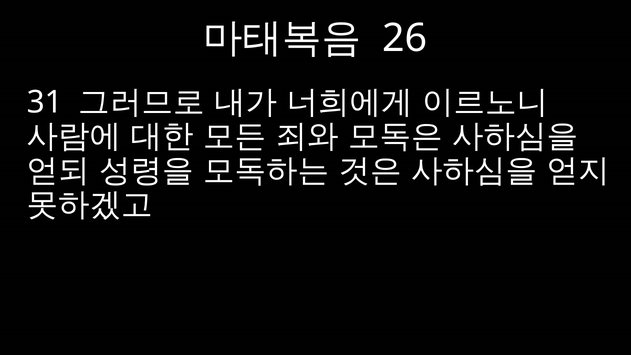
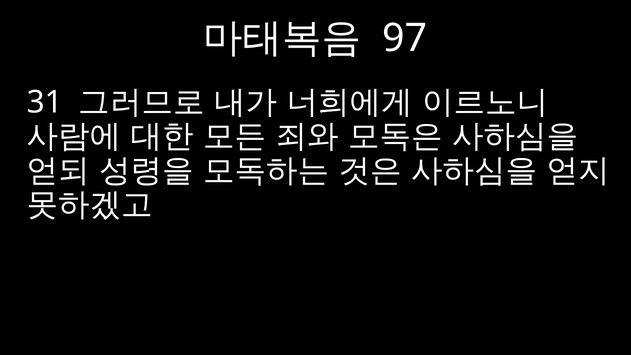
26: 26 -> 97
